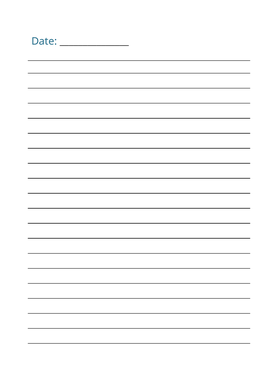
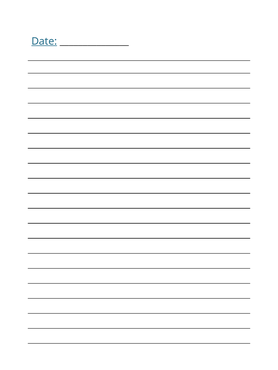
Date underline: none -> present
